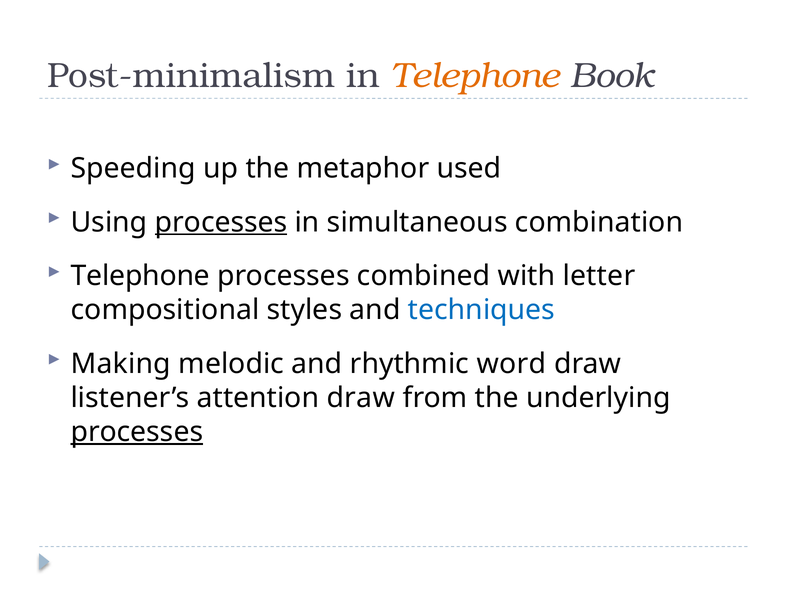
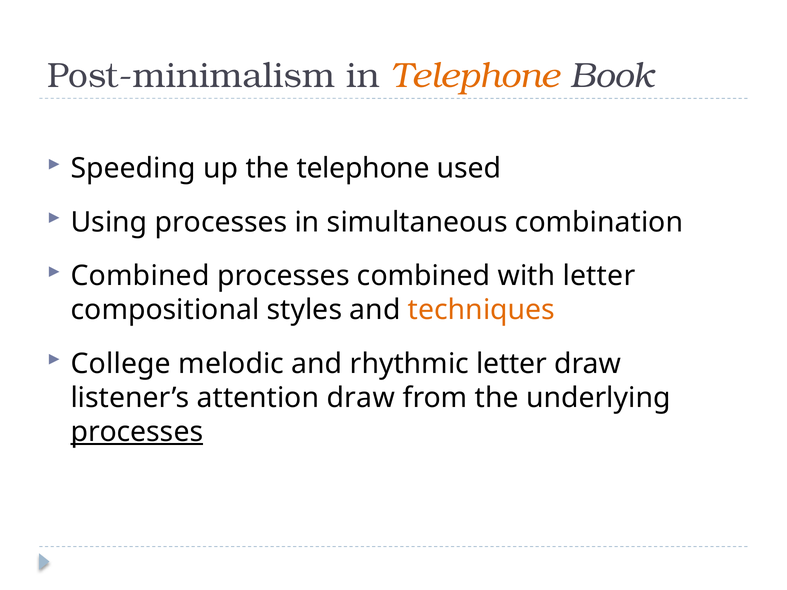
the metaphor: metaphor -> telephone
processes at (221, 222) underline: present -> none
Telephone at (140, 276): Telephone -> Combined
techniques colour: blue -> orange
Making: Making -> College
rhythmic word: word -> letter
